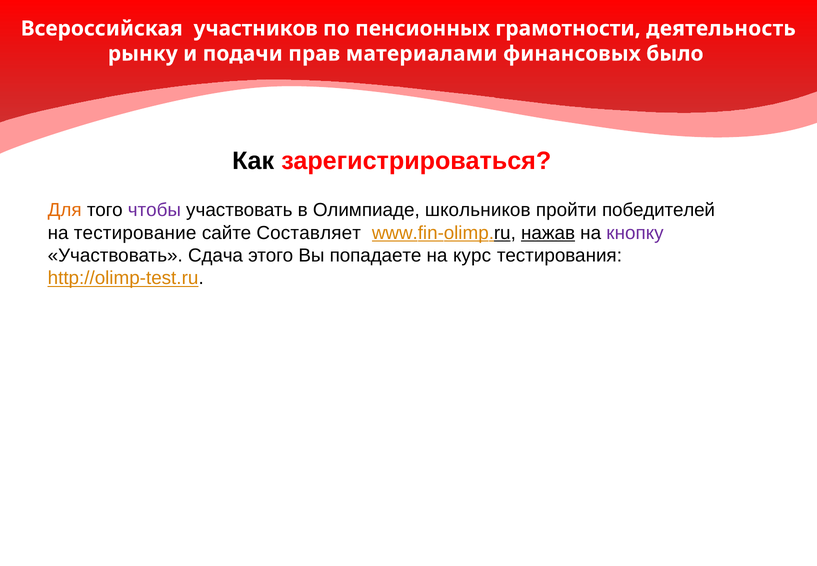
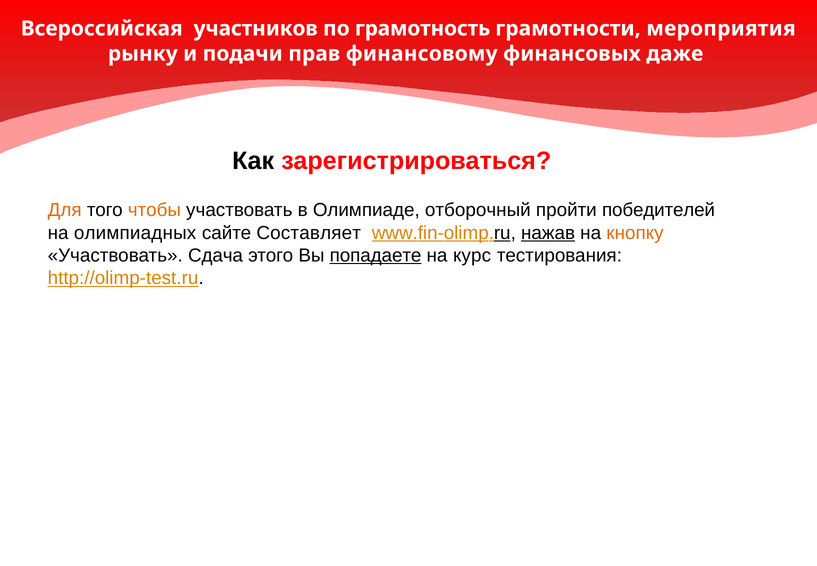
пенсионных: пенсионных -> грамотность
деятельность: деятельность -> мероприятия
материалами: материалами -> финансовому
было: было -> даже
чтобы colour: purple -> orange
школьников: школьников -> отборочный
тестирование: тестирование -> олимпиадных
кнопку colour: purple -> orange
попадаете underline: none -> present
